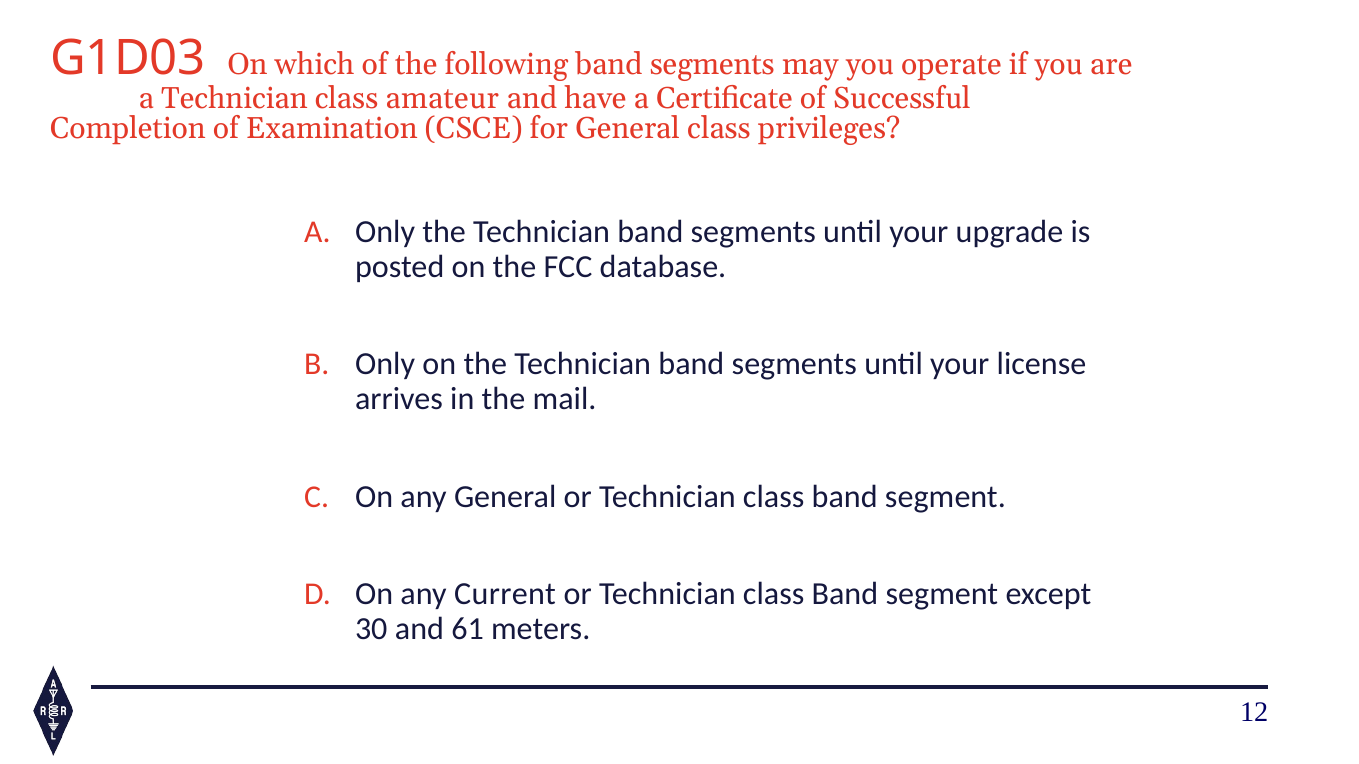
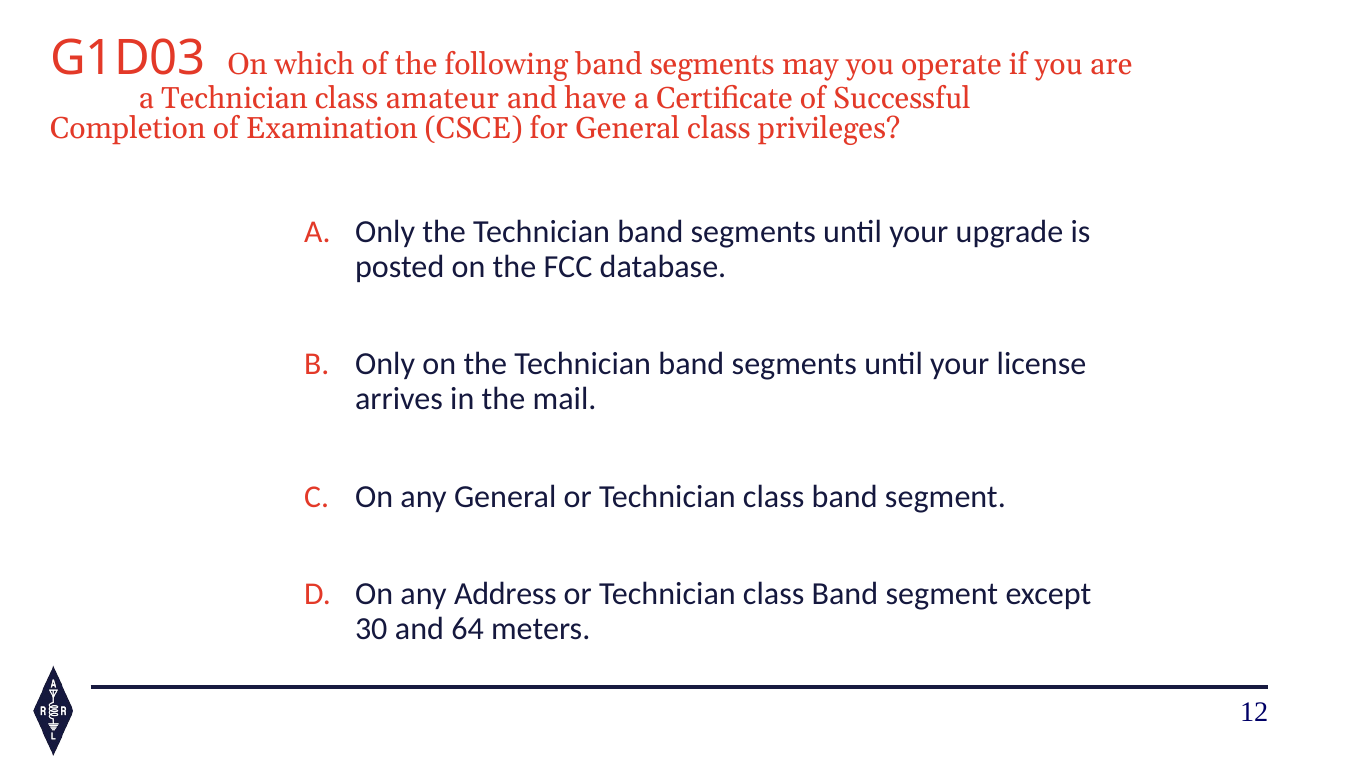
Current: Current -> Address
61: 61 -> 64
